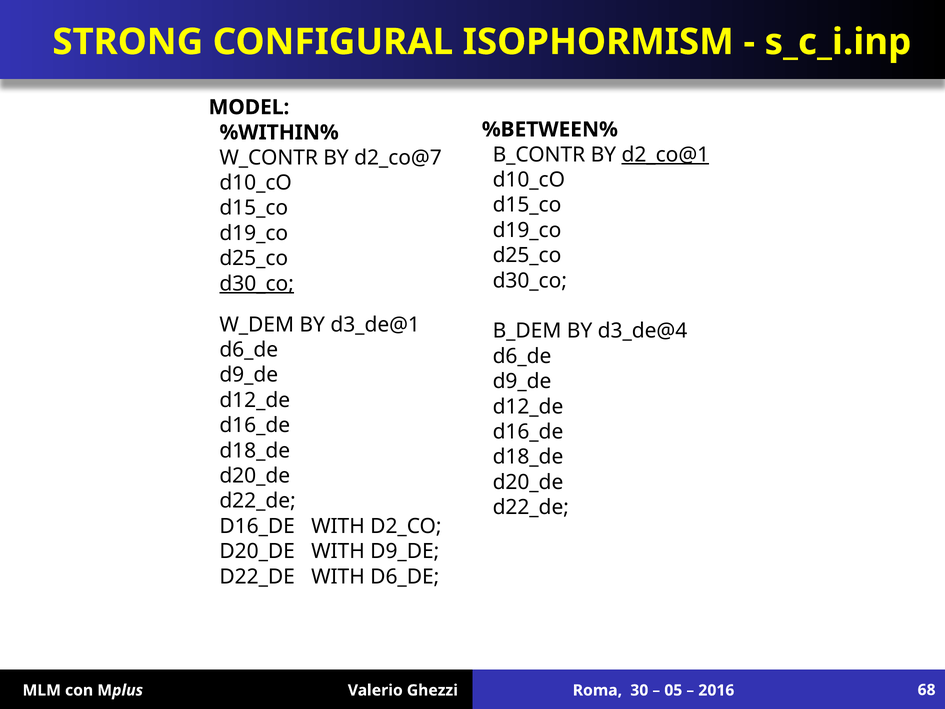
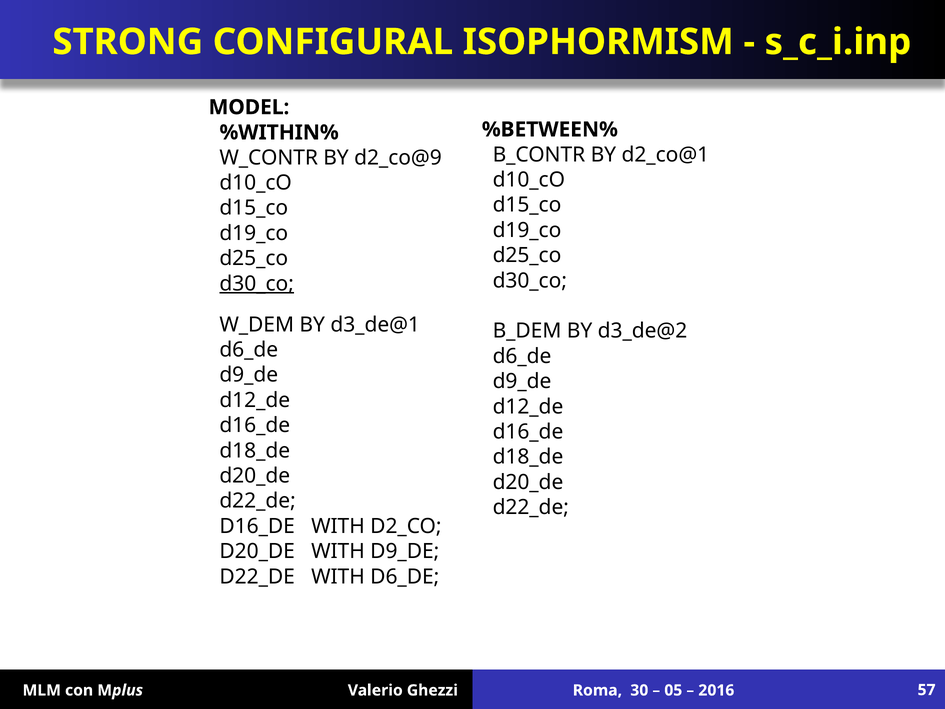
d2_co@1 underline: present -> none
d2_co@7: d2_co@7 -> d2_co@9
d3_de@4: d3_de@4 -> d3_de@2
68: 68 -> 57
